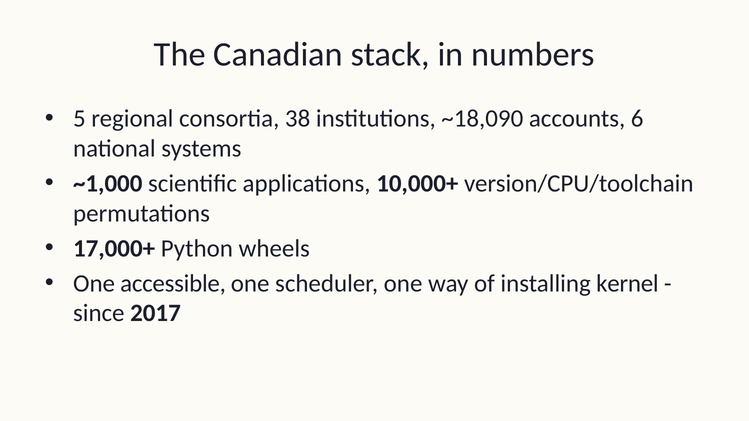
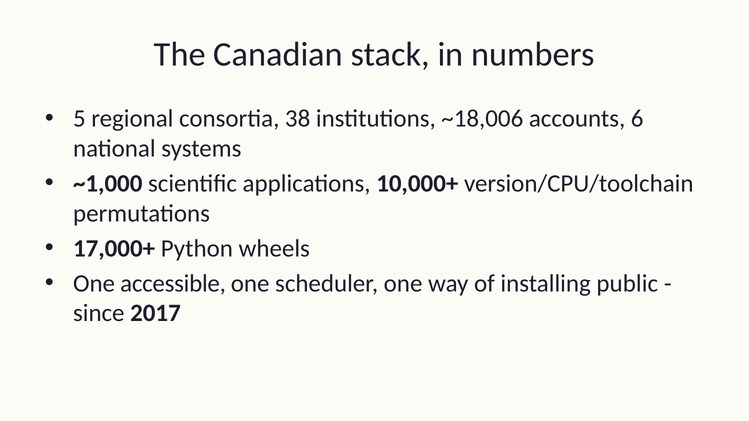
~18,090: ~18,090 -> ~18,006
kernel: kernel -> public
